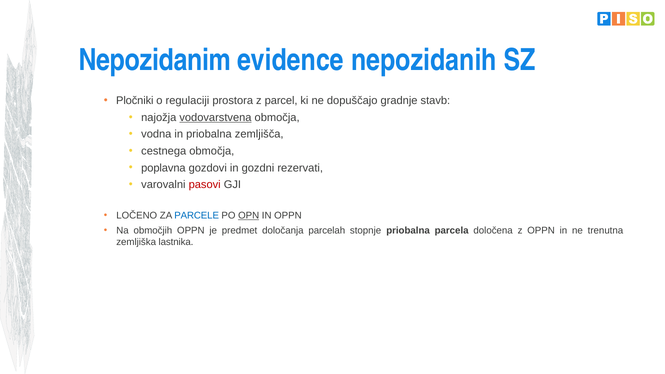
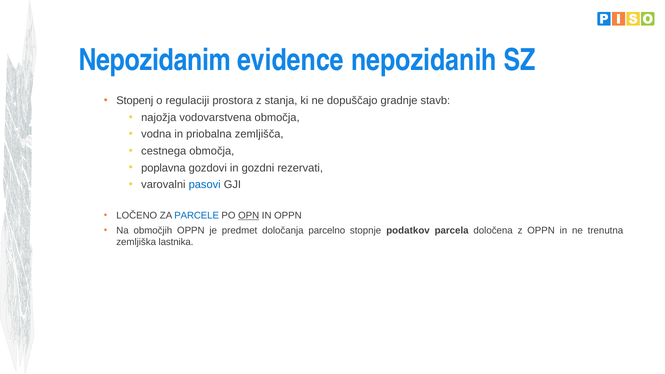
Pločniki: Pločniki -> Stopenj
parcel: parcel -> stanja
vodovarstvena underline: present -> none
pasovi colour: red -> blue
parcelah: parcelah -> parcelno
stopnje priobalna: priobalna -> podatkov
